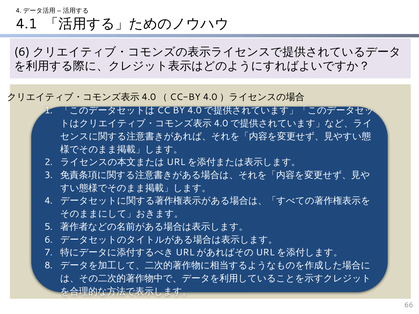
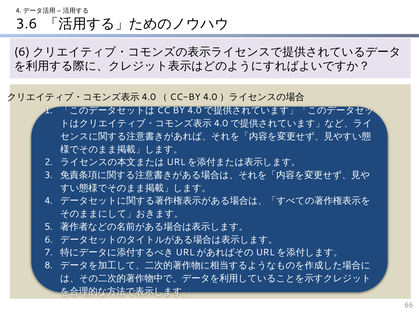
4.1: 4.1 -> 3.6
